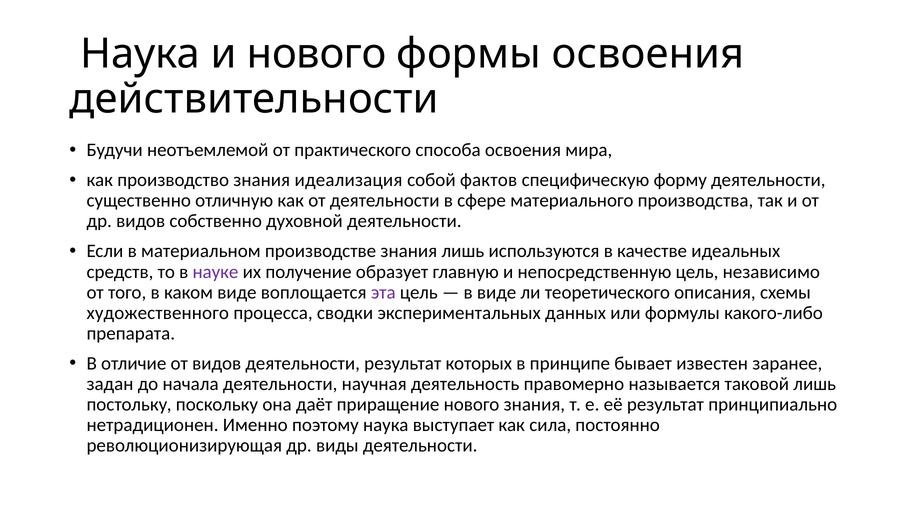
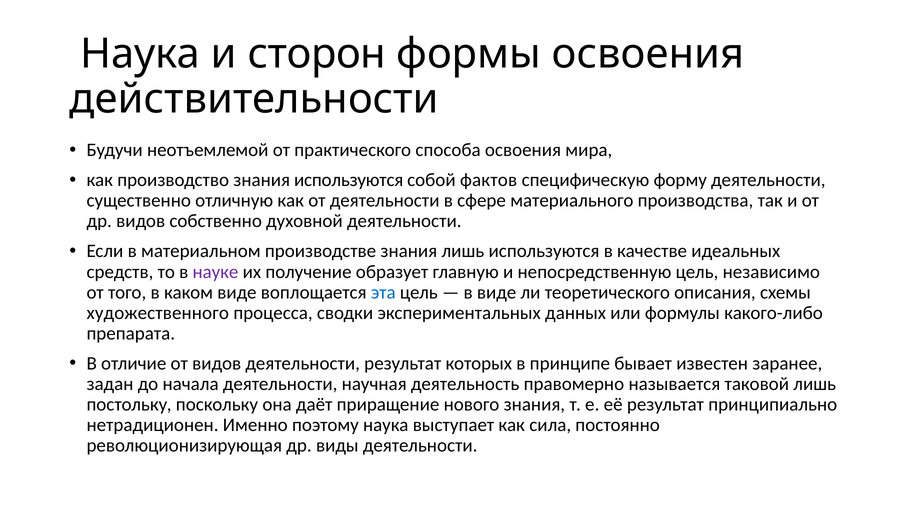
и нового: нового -> сторон
знания идеализация: идеализация -> используются
эта colour: purple -> blue
